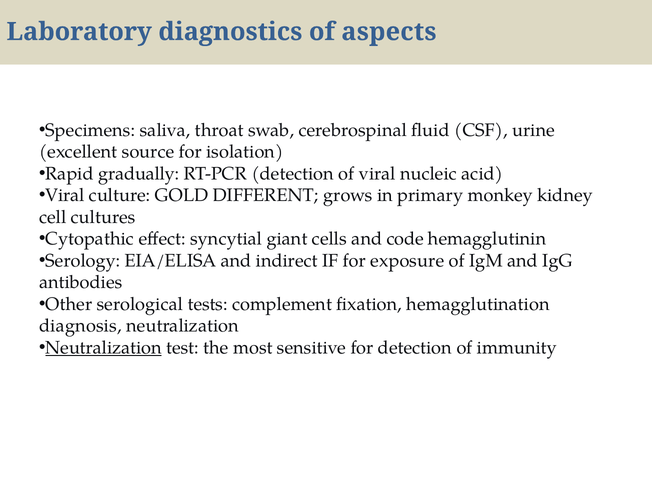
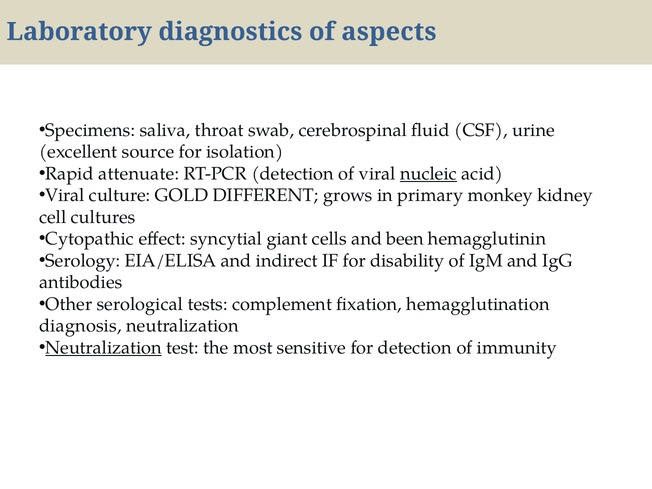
gradually: gradually -> attenuate
nucleic underline: none -> present
code: code -> been
exposure: exposure -> disability
